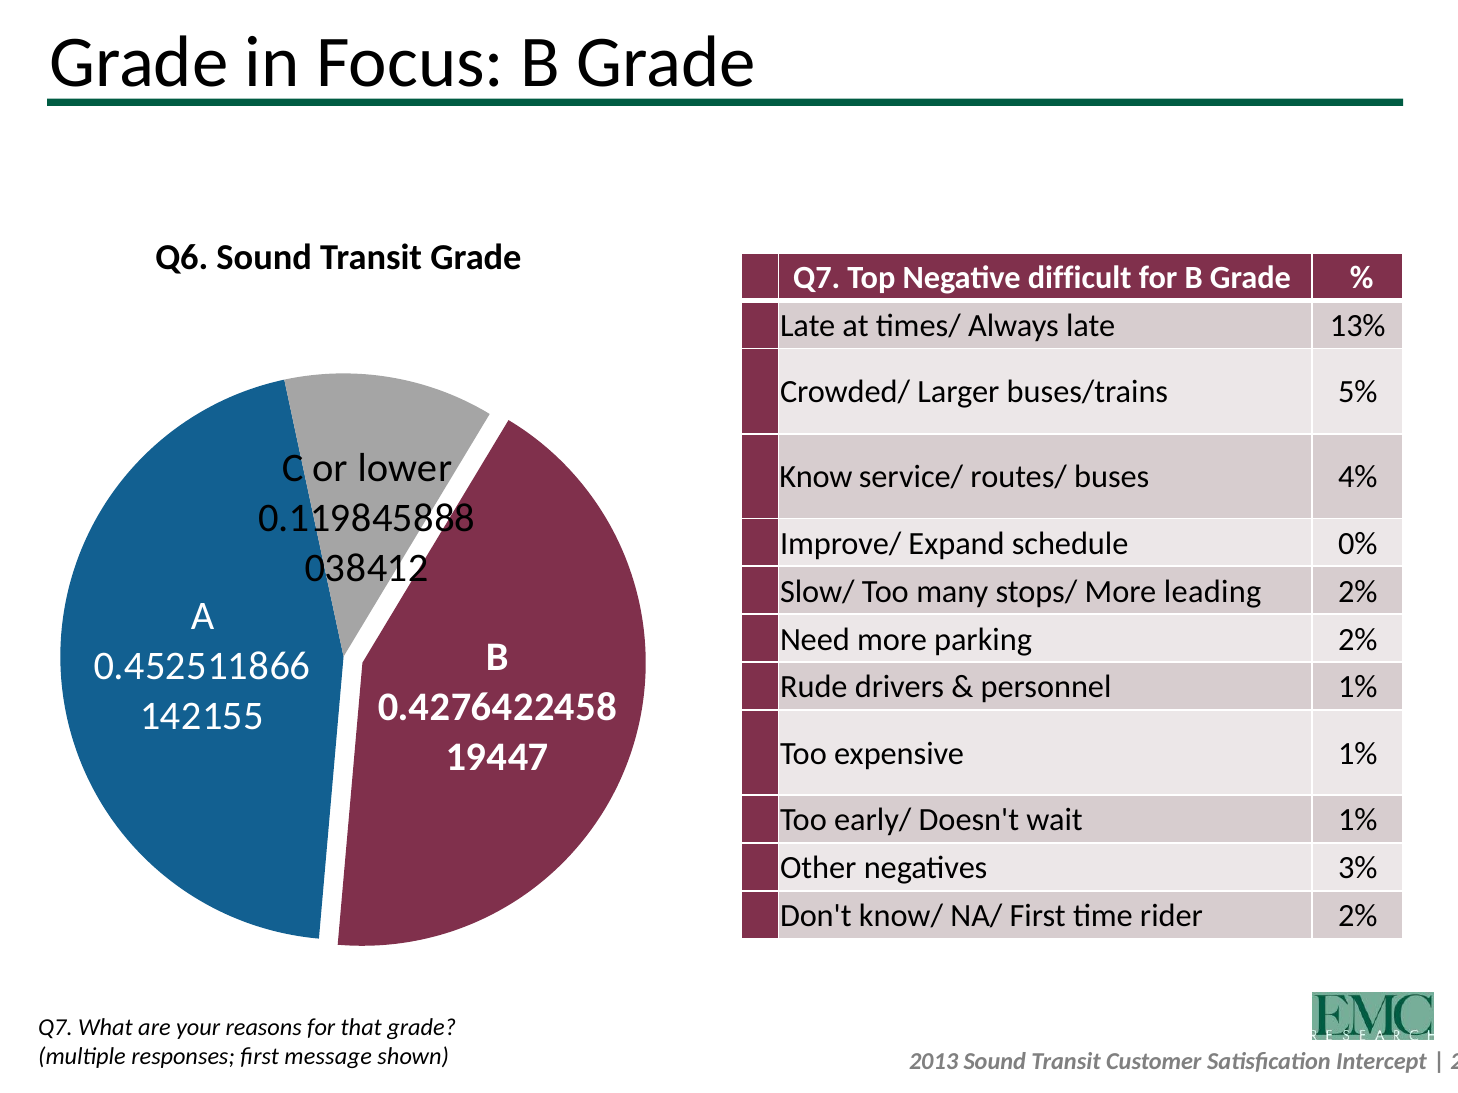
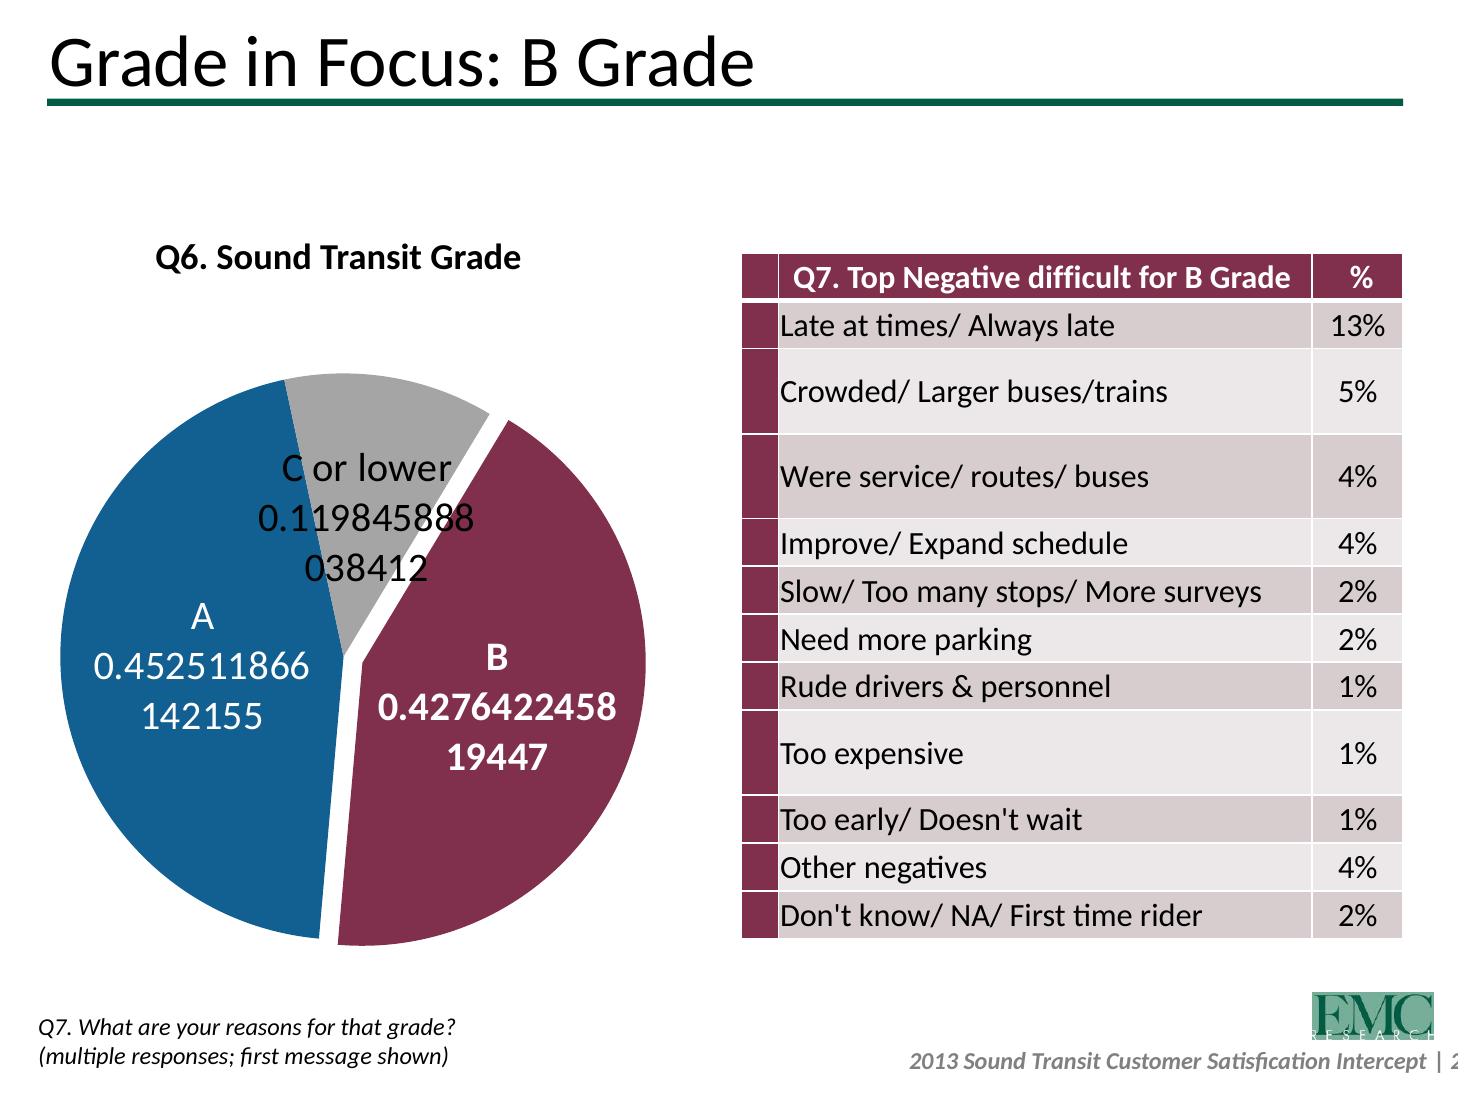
Know: Know -> Were
schedule 0%: 0% -> 4%
leading: leading -> surveys
negatives 3%: 3% -> 4%
